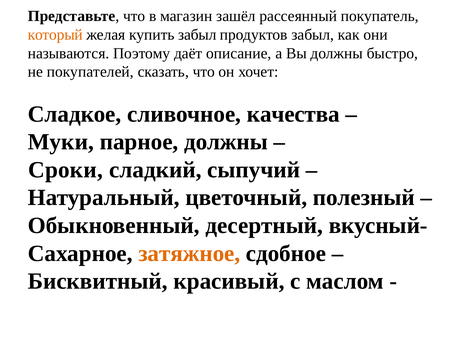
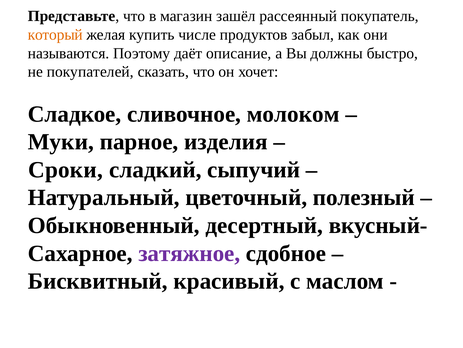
купить забыл: забыл -> числе
качества: качества -> молоком
парное должны: должны -> изделия
затяжное colour: orange -> purple
